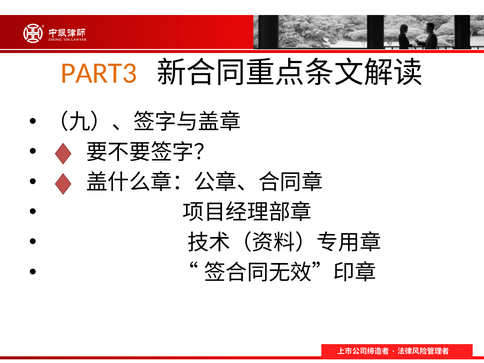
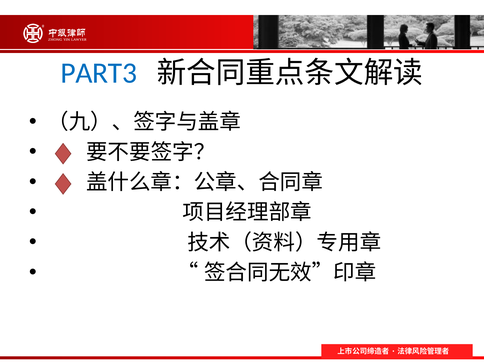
PART3 colour: orange -> blue
